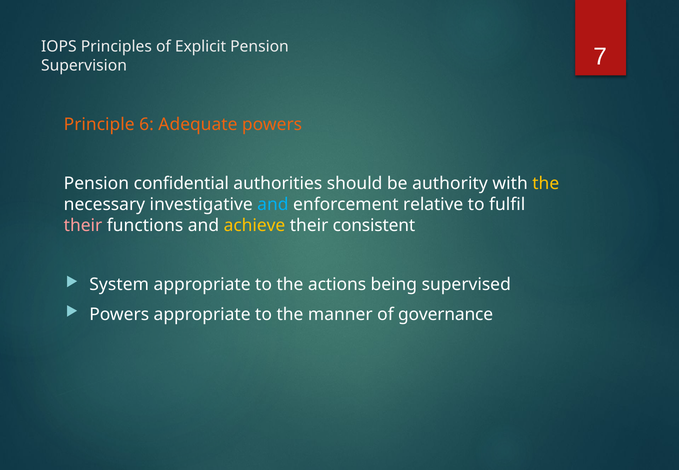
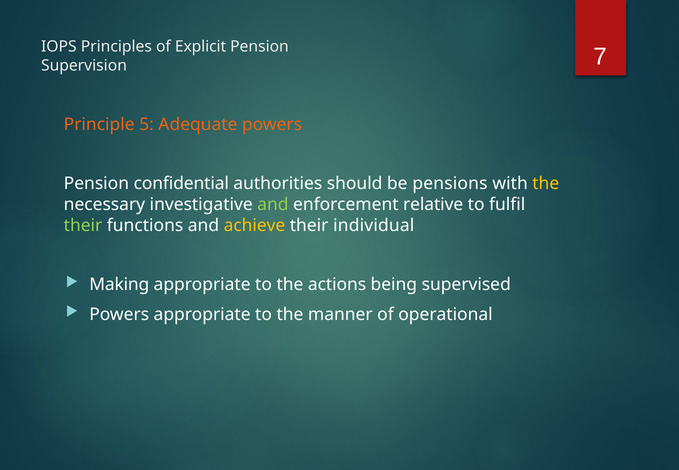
6: 6 -> 5
authority: authority -> pensions
and at (273, 205) colour: light blue -> light green
their at (83, 226) colour: pink -> light green
consistent: consistent -> individual
System: System -> Making
governance: governance -> operational
